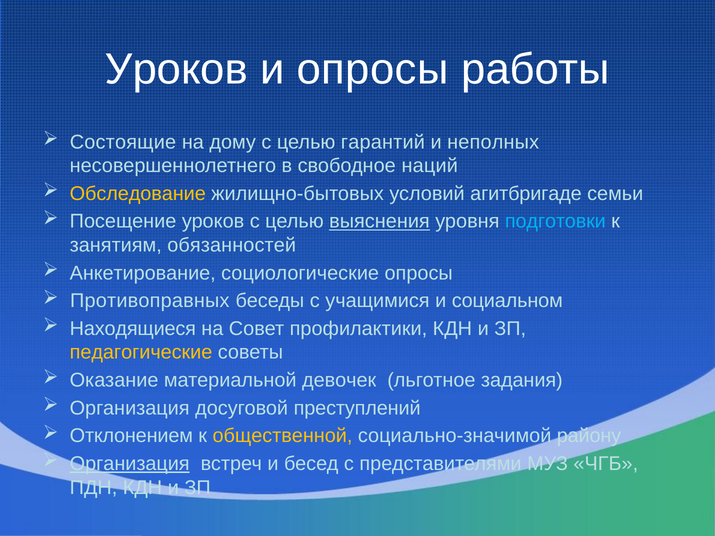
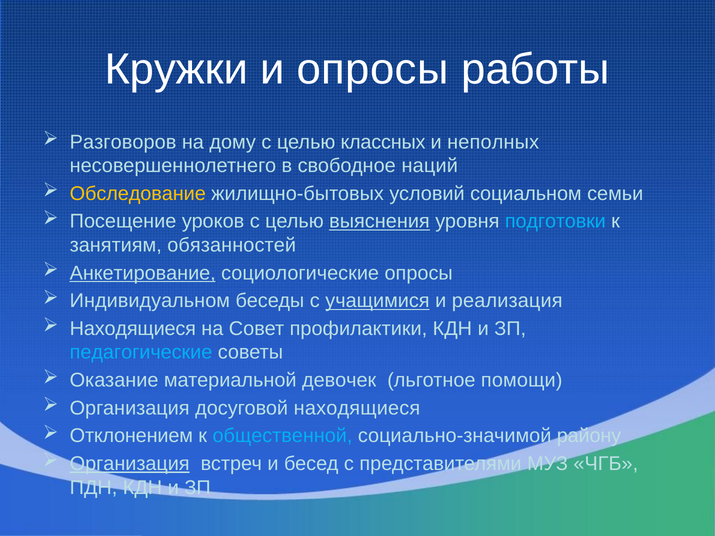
Уроков at (176, 69): Уроков -> Кружки
Состоящие: Состоящие -> Разговоров
гарантий: гарантий -> классных
агитбригаде: агитбригаде -> социальном
Анкетирование underline: none -> present
Противоправных: Противоправных -> Индивидуальном
учащимися underline: none -> present
социальном: социальном -> реализация
педагогические colour: yellow -> light blue
задания: задания -> помощи
досуговой преступлений: преступлений -> находящиеся
общественной colour: yellow -> light blue
